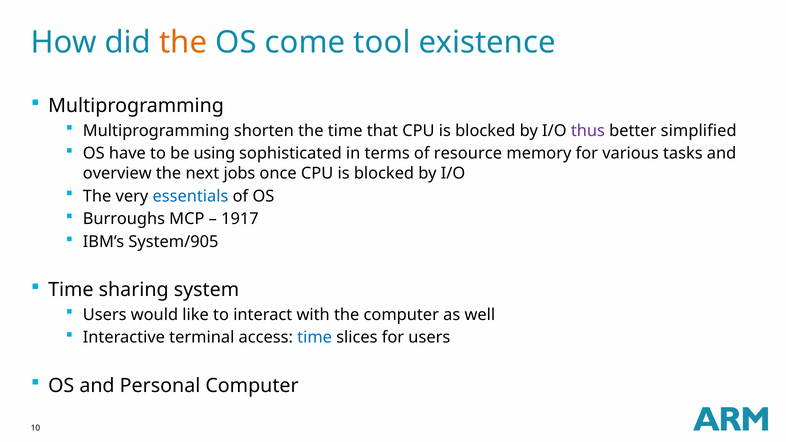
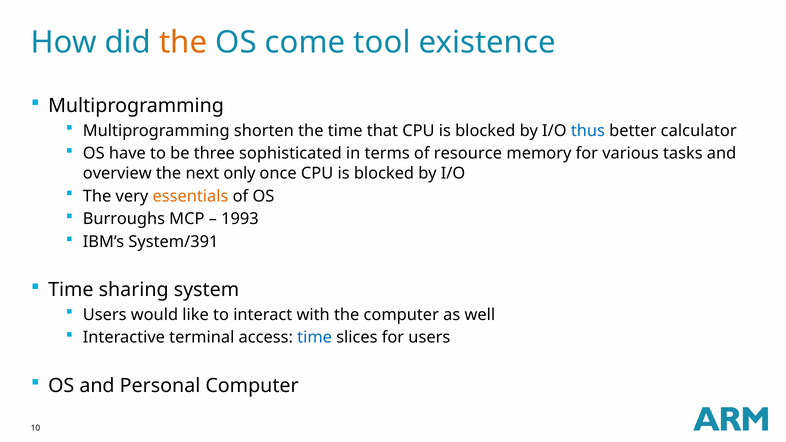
thus colour: purple -> blue
simplified: simplified -> calculator
using: using -> three
jobs: jobs -> only
essentials colour: blue -> orange
1917: 1917 -> 1993
System/905: System/905 -> System/391
